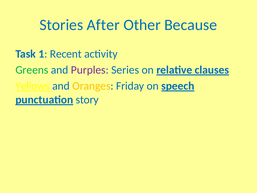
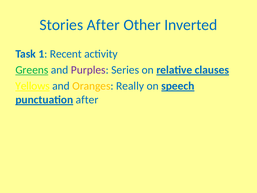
Because: Because -> Inverted
Greens underline: none -> present
Friday: Friday -> Really
story at (87, 100): story -> after
